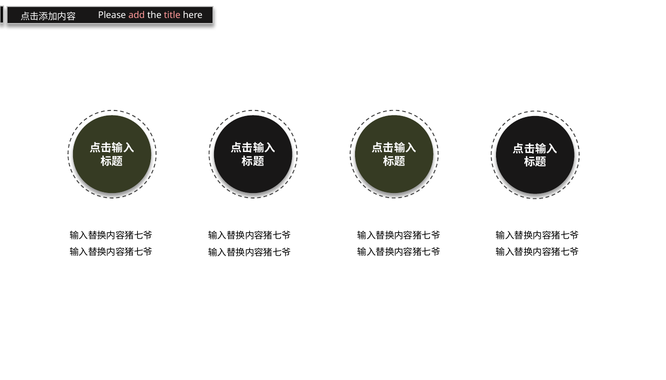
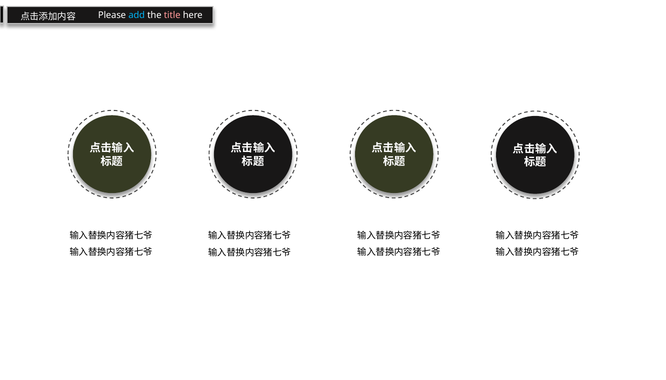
add colour: pink -> light blue
